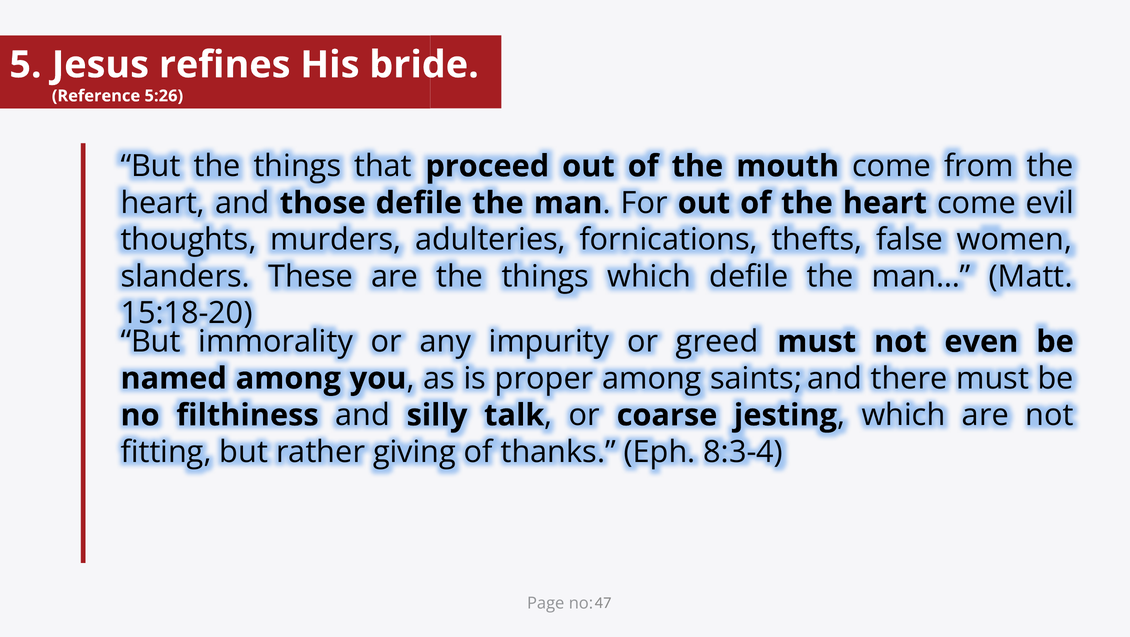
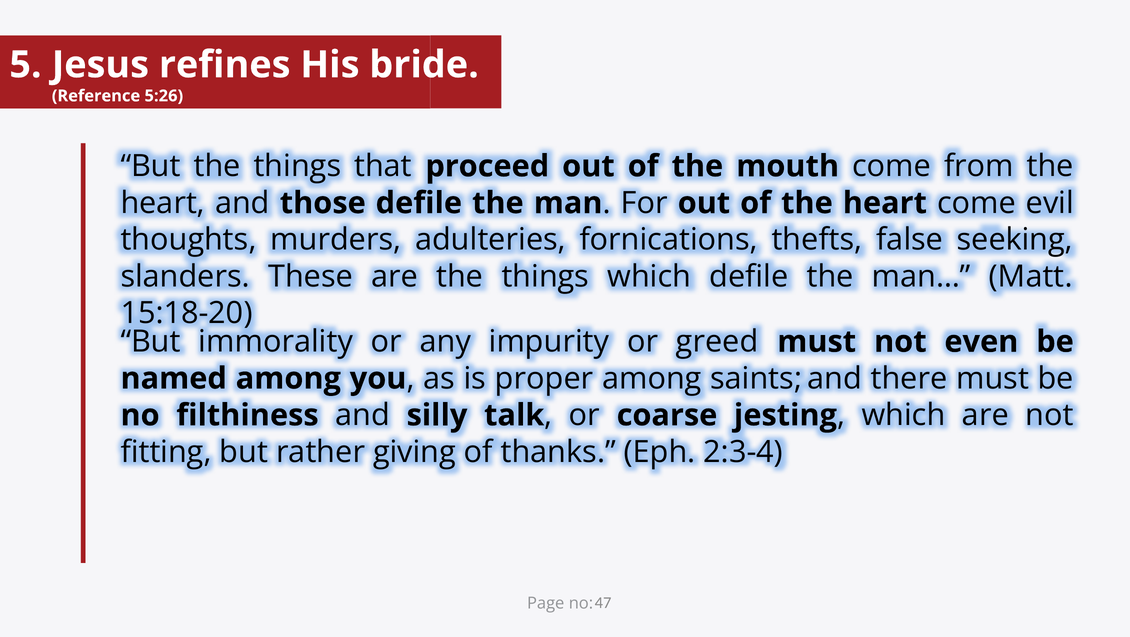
women: women -> seeking
8:3-4: 8:3-4 -> 2:3-4
